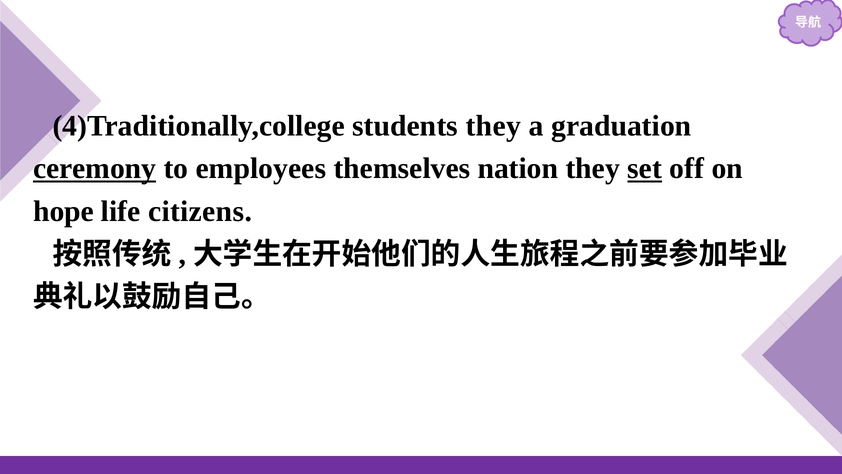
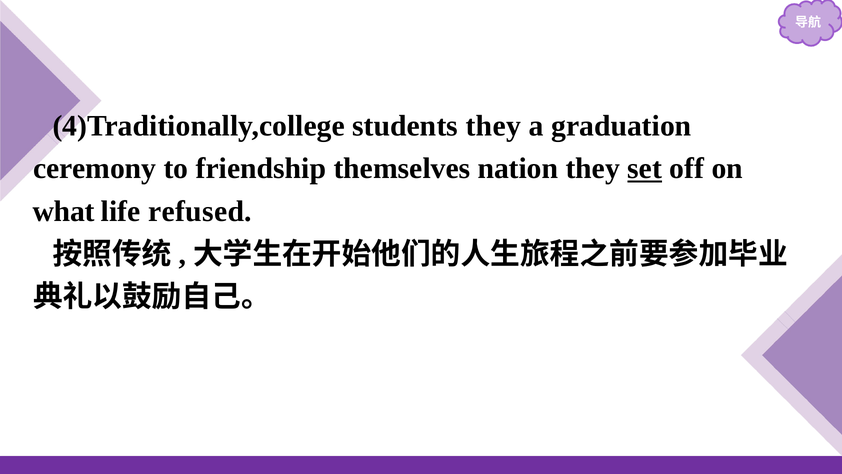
ceremony underline: present -> none
employees: employees -> friendship
hope: hope -> what
citizens: citizens -> refused
